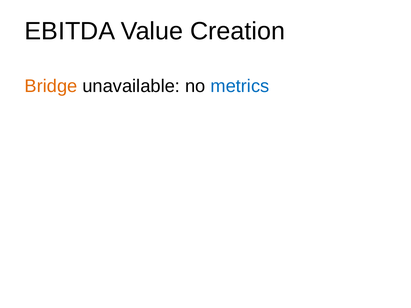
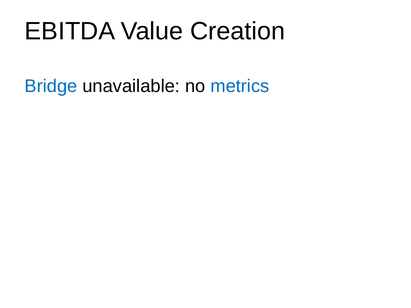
Bridge colour: orange -> blue
